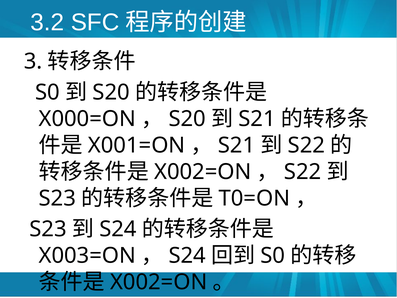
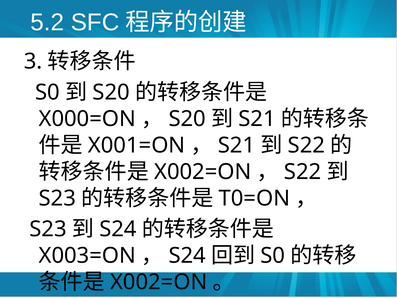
3.2: 3.2 -> 5.2
